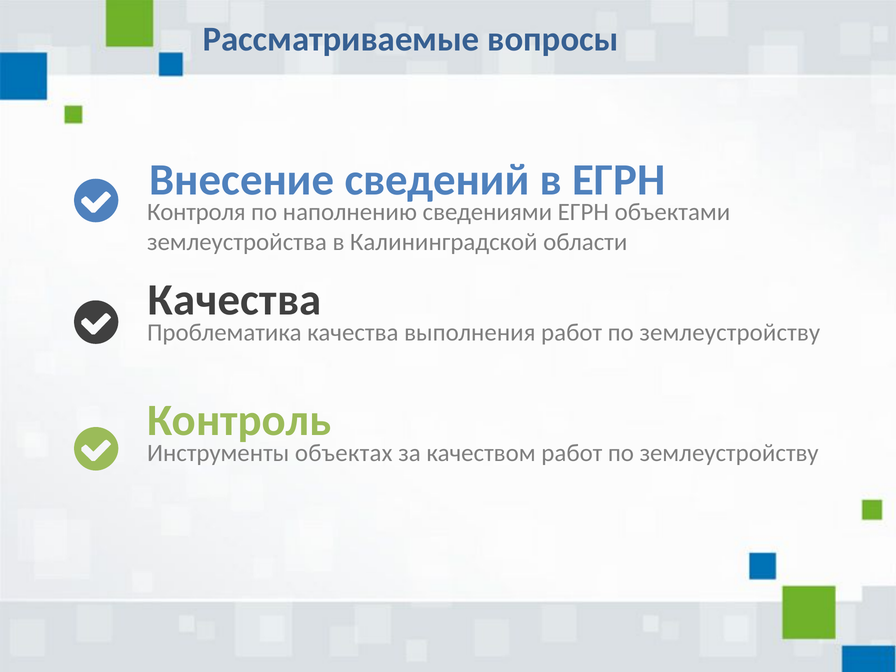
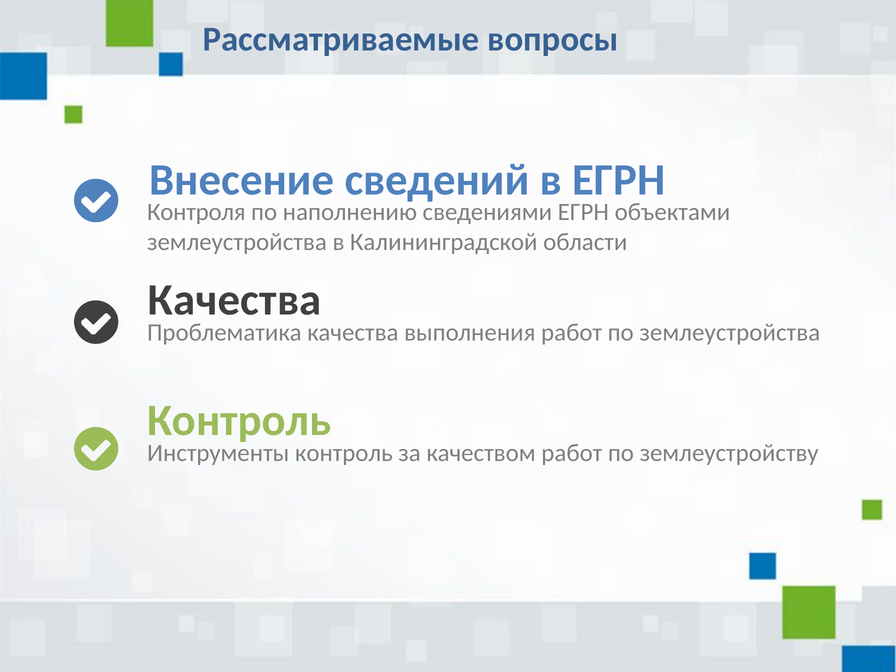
выполнения работ по землеустройству: землеустройству -> землеустройства
Инструменты объектах: объектах -> контроль
